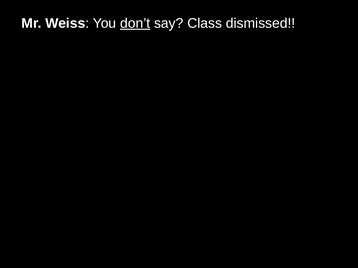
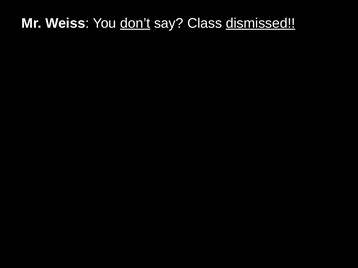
dismissed underline: none -> present
